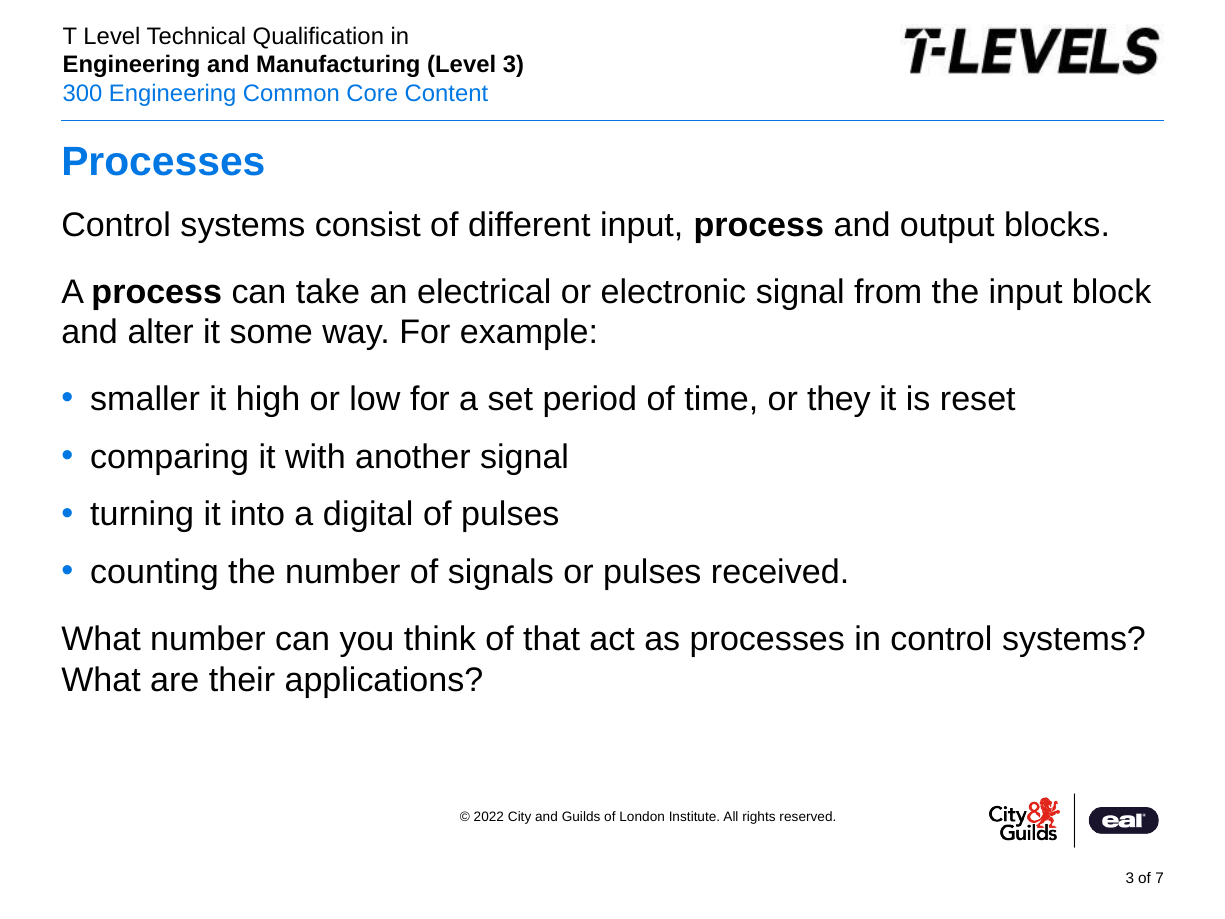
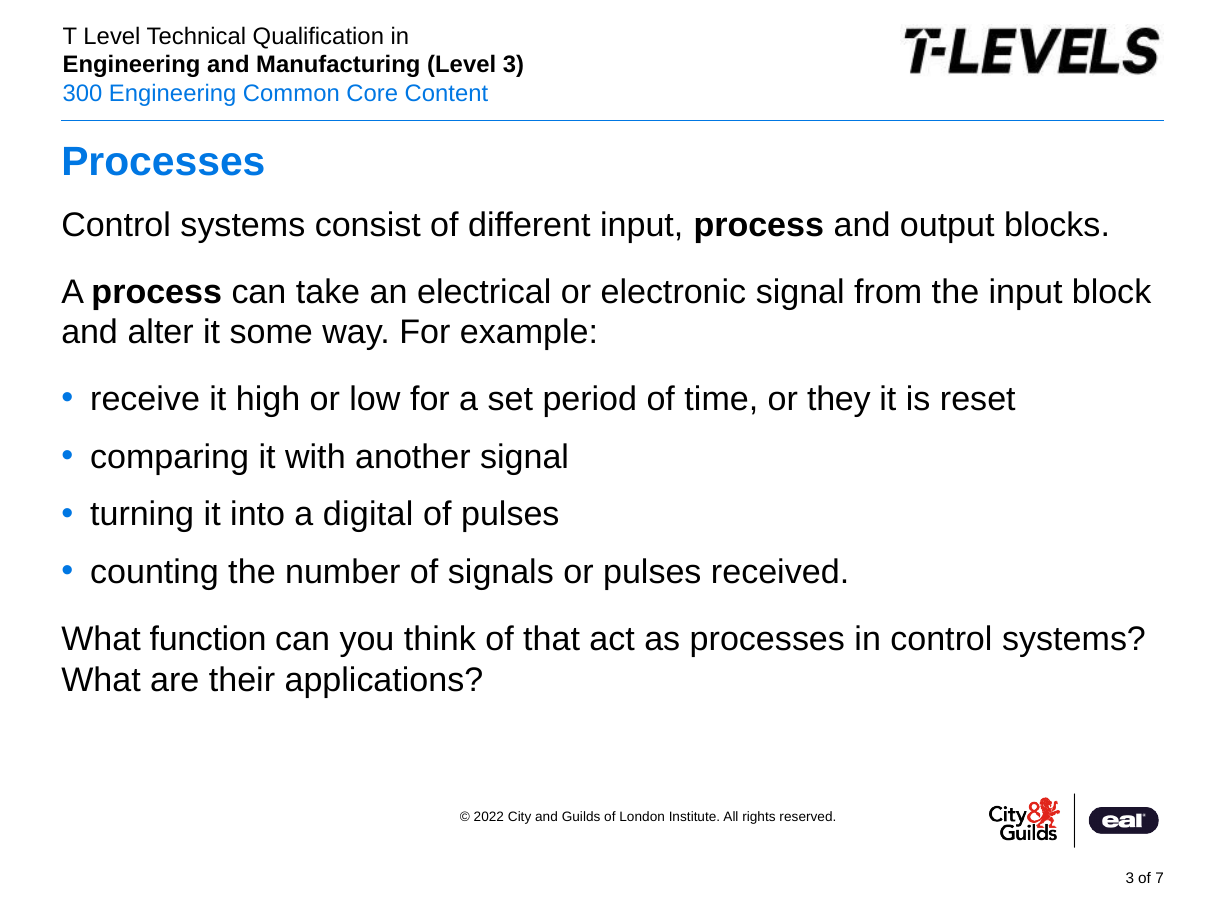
smaller: smaller -> receive
What number: number -> function
